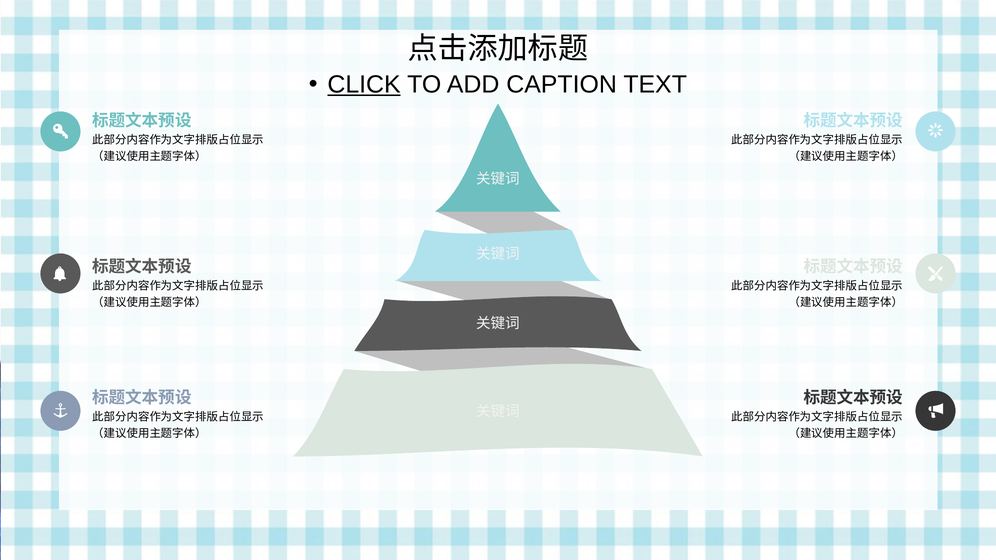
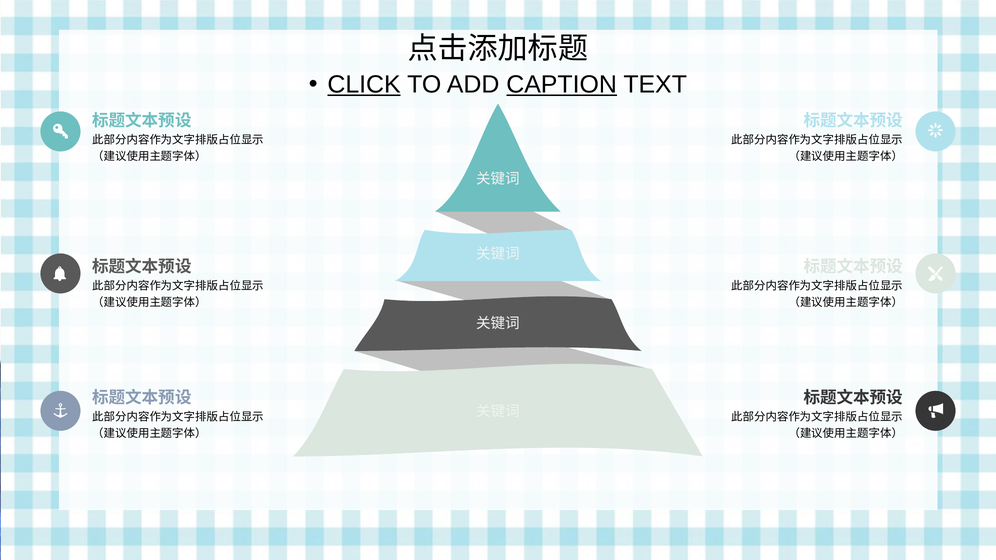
CAPTION underline: none -> present
